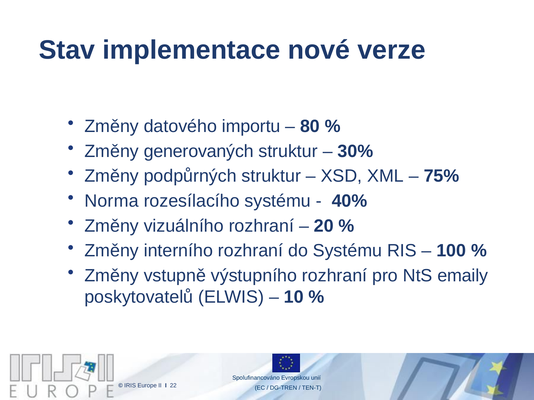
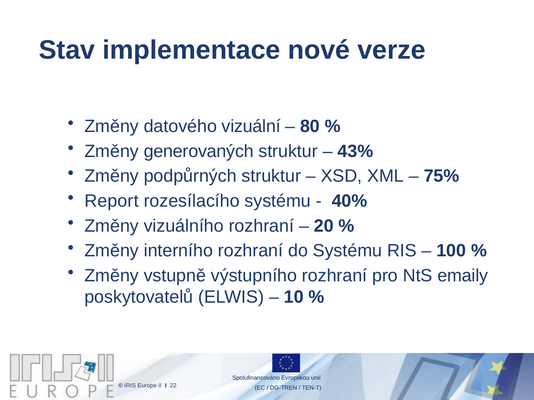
importu: importu -> vizuální
30%: 30% -> 43%
Norma: Norma -> Report
